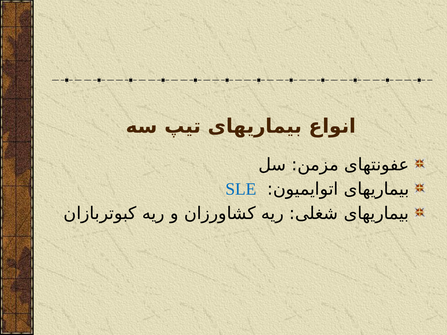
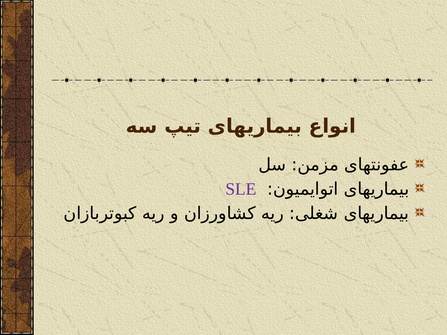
SLE colour: blue -> purple
